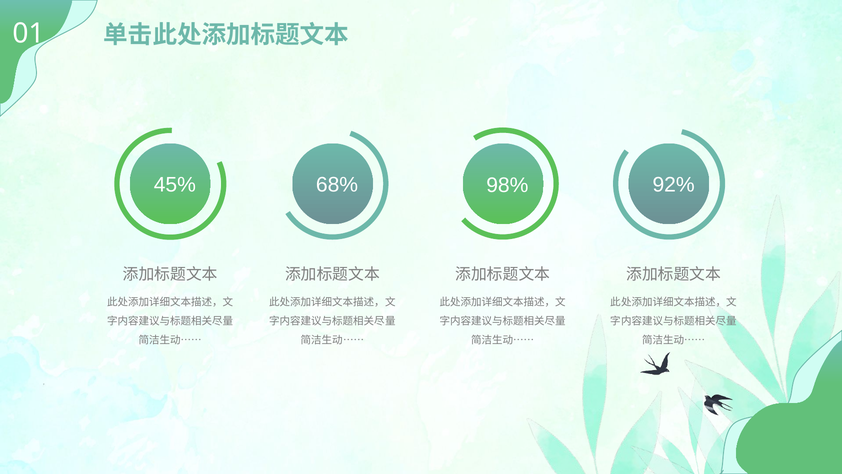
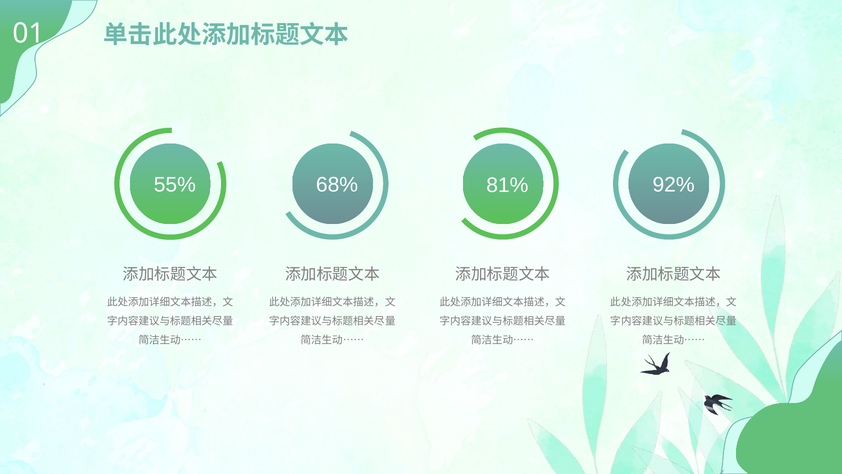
45%: 45% -> 55%
98%: 98% -> 81%
